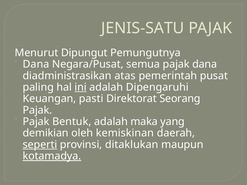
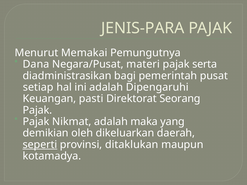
JENIS-SATU: JENIS-SATU -> JENIS-PARA
Dipungut: Dipungut -> Memakai
semua: semua -> materi
pajak dana: dana -> serta
atas: atas -> bagi
paling: paling -> setiap
ini underline: present -> none
Bentuk: Bentuk -> Nikmat
kemiskinan: kemiskinan -> dikeluarkan
kotamadya underline: present -> none
